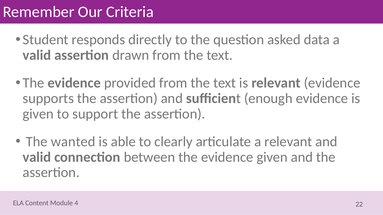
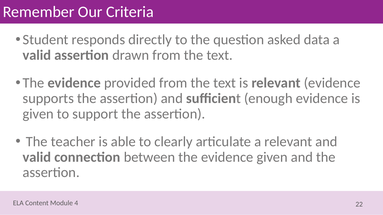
wanted: wanted -> teacher
